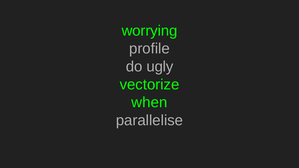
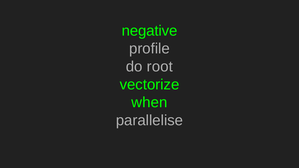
worrying: worrying -> negative
ugly: ugly -> root
